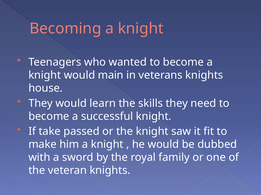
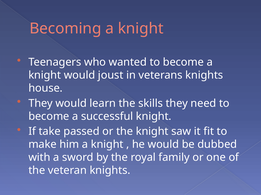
main: main -> joust
